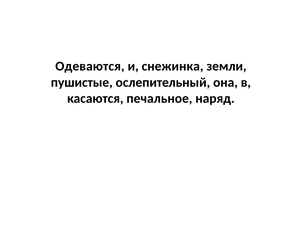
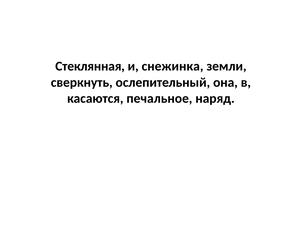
Одеваются: Одеваются -> Стеклянная
пушистые: пушистые -> сверкнуть
